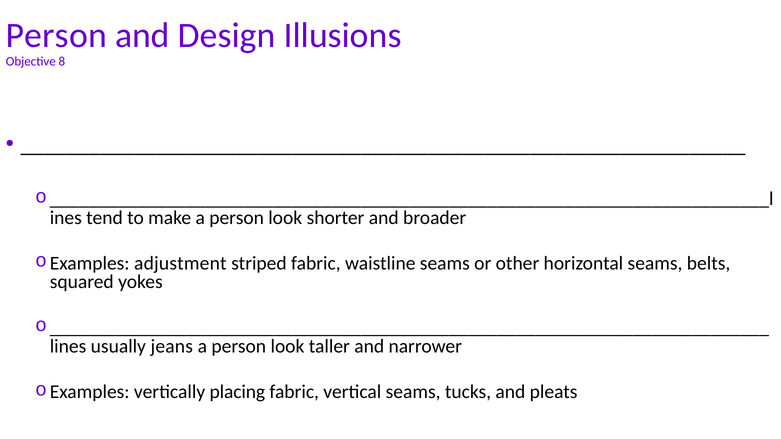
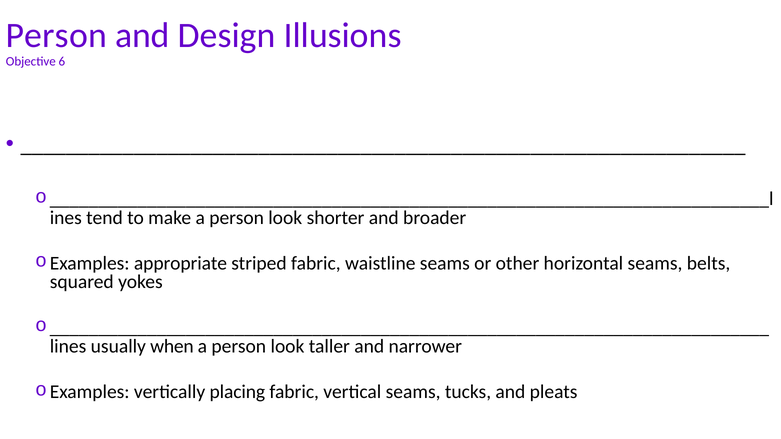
8: 8 -> 6
adjustment: adjustment -> appropriate
jeans: jeans -> when
